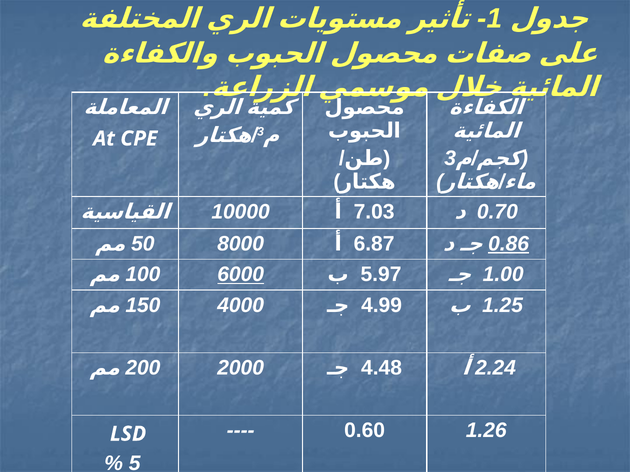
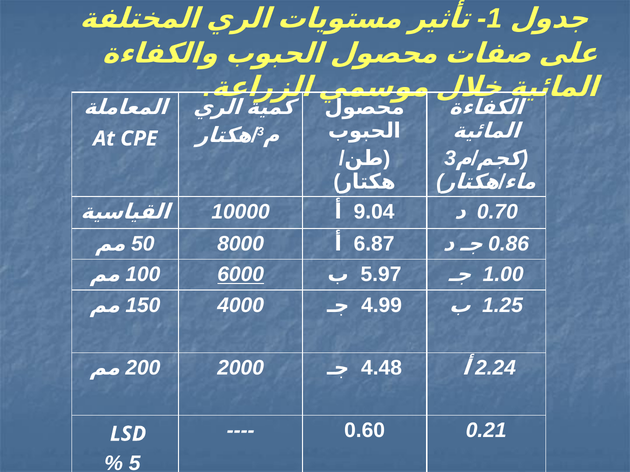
7.03: 7.03 -> 9.04
0.86 underline: present -> none
1.26: 1.26 -> 0.21
